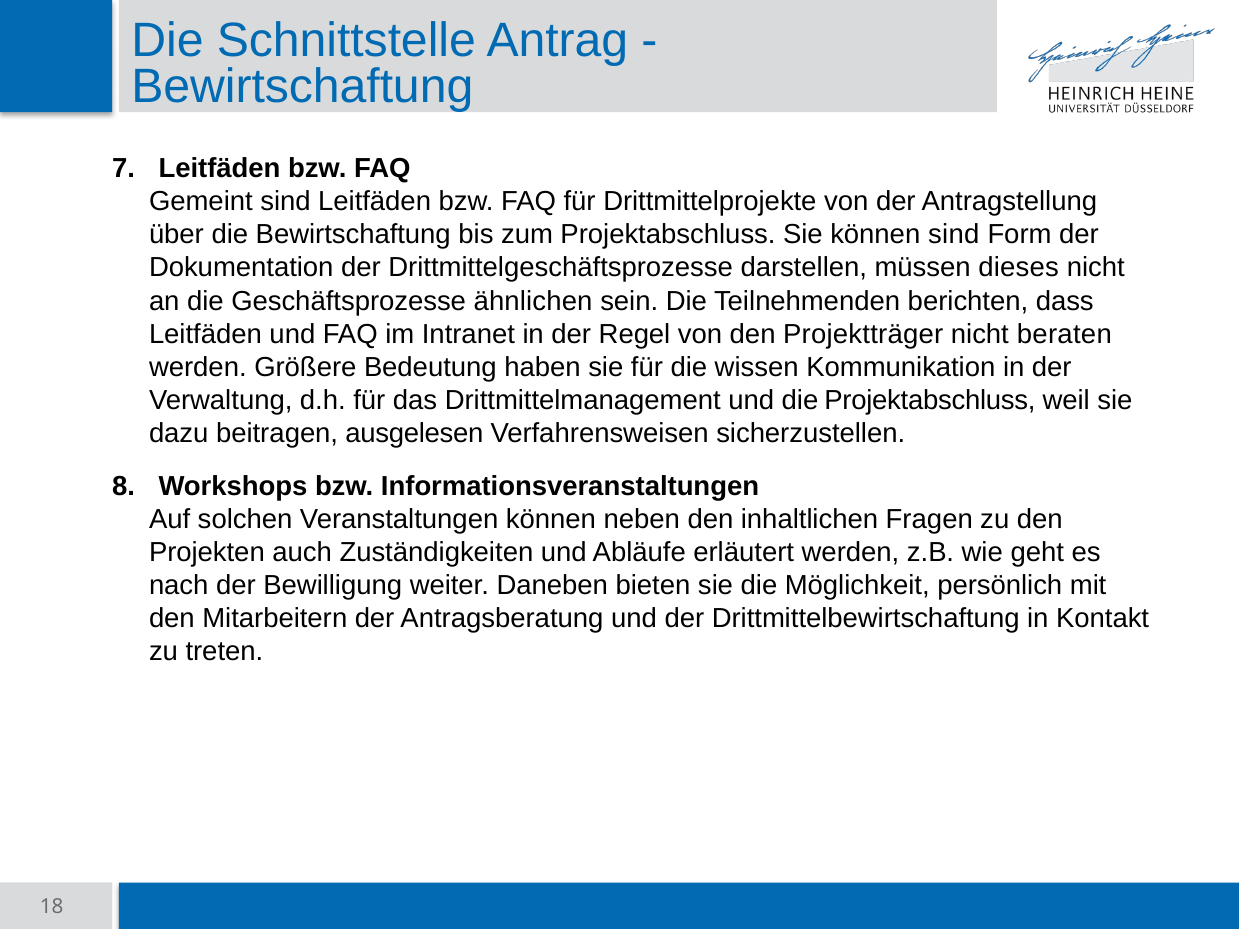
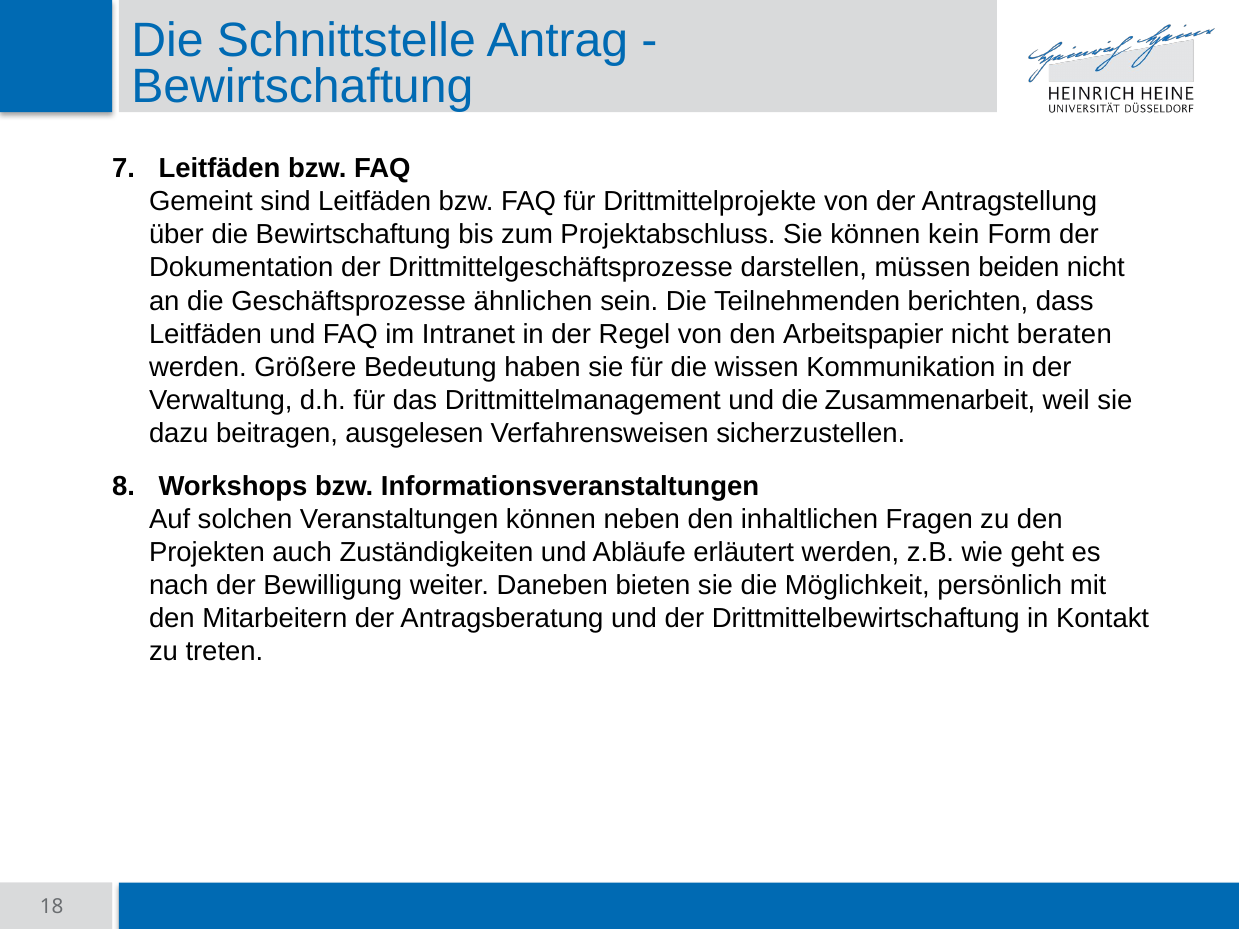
können sind: sind -> kein
dieses: dieses -> beiden
Projektträger: Projektträger -> Arbeitspapier
die Projektabschluss: Projektabschluss -> Zusammenarbeit
